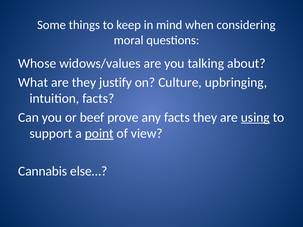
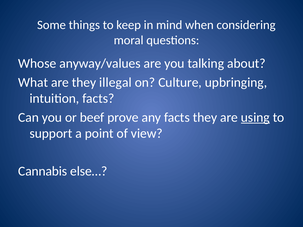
widows/values: widows/values -> anyway/values
justify: justify -> illegal
point underline: present -> none
